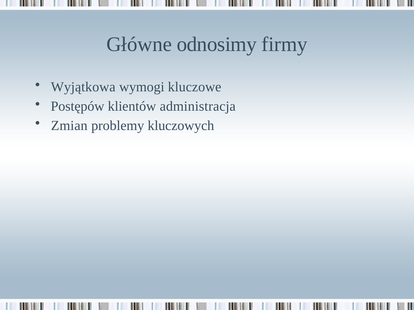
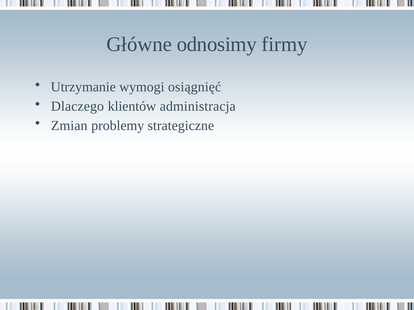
Wyjątkowa: Wyjątkowa -> Utrzymanie
kluczowe: kluczowe -> osiągnięć
Postępów: Postępów -> Dlaczego
kluczowych: kluczowych -> strategiczne
